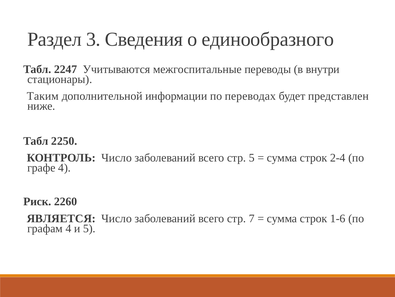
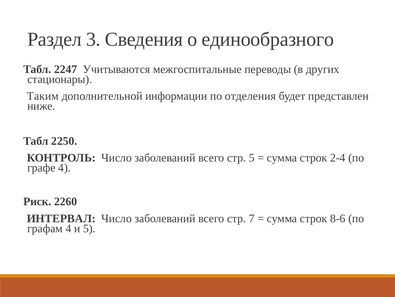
внутри: внутри -> других
переводах: переводах -> отделения
ЯВЛЯЕТСЯ: ЯВЛЯЕТСЯ -> ИНТЕРВАЛ
1-6: 1-6 -> 8-6
